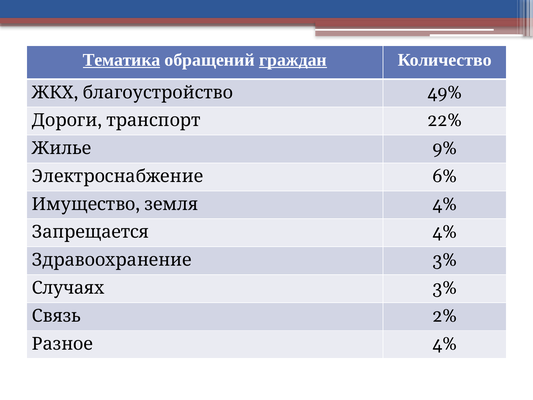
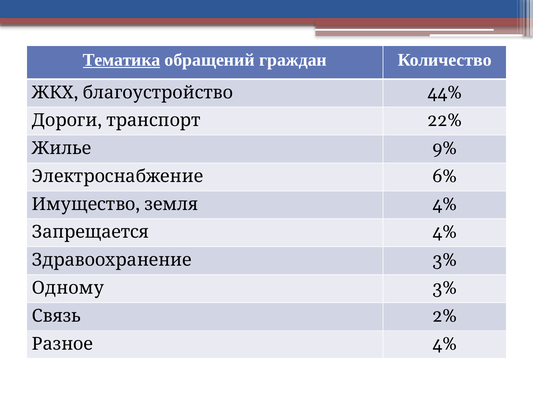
граждан underline: present -> none
49%: 49% -> 44%
Случаях: Случаях -> Одному
